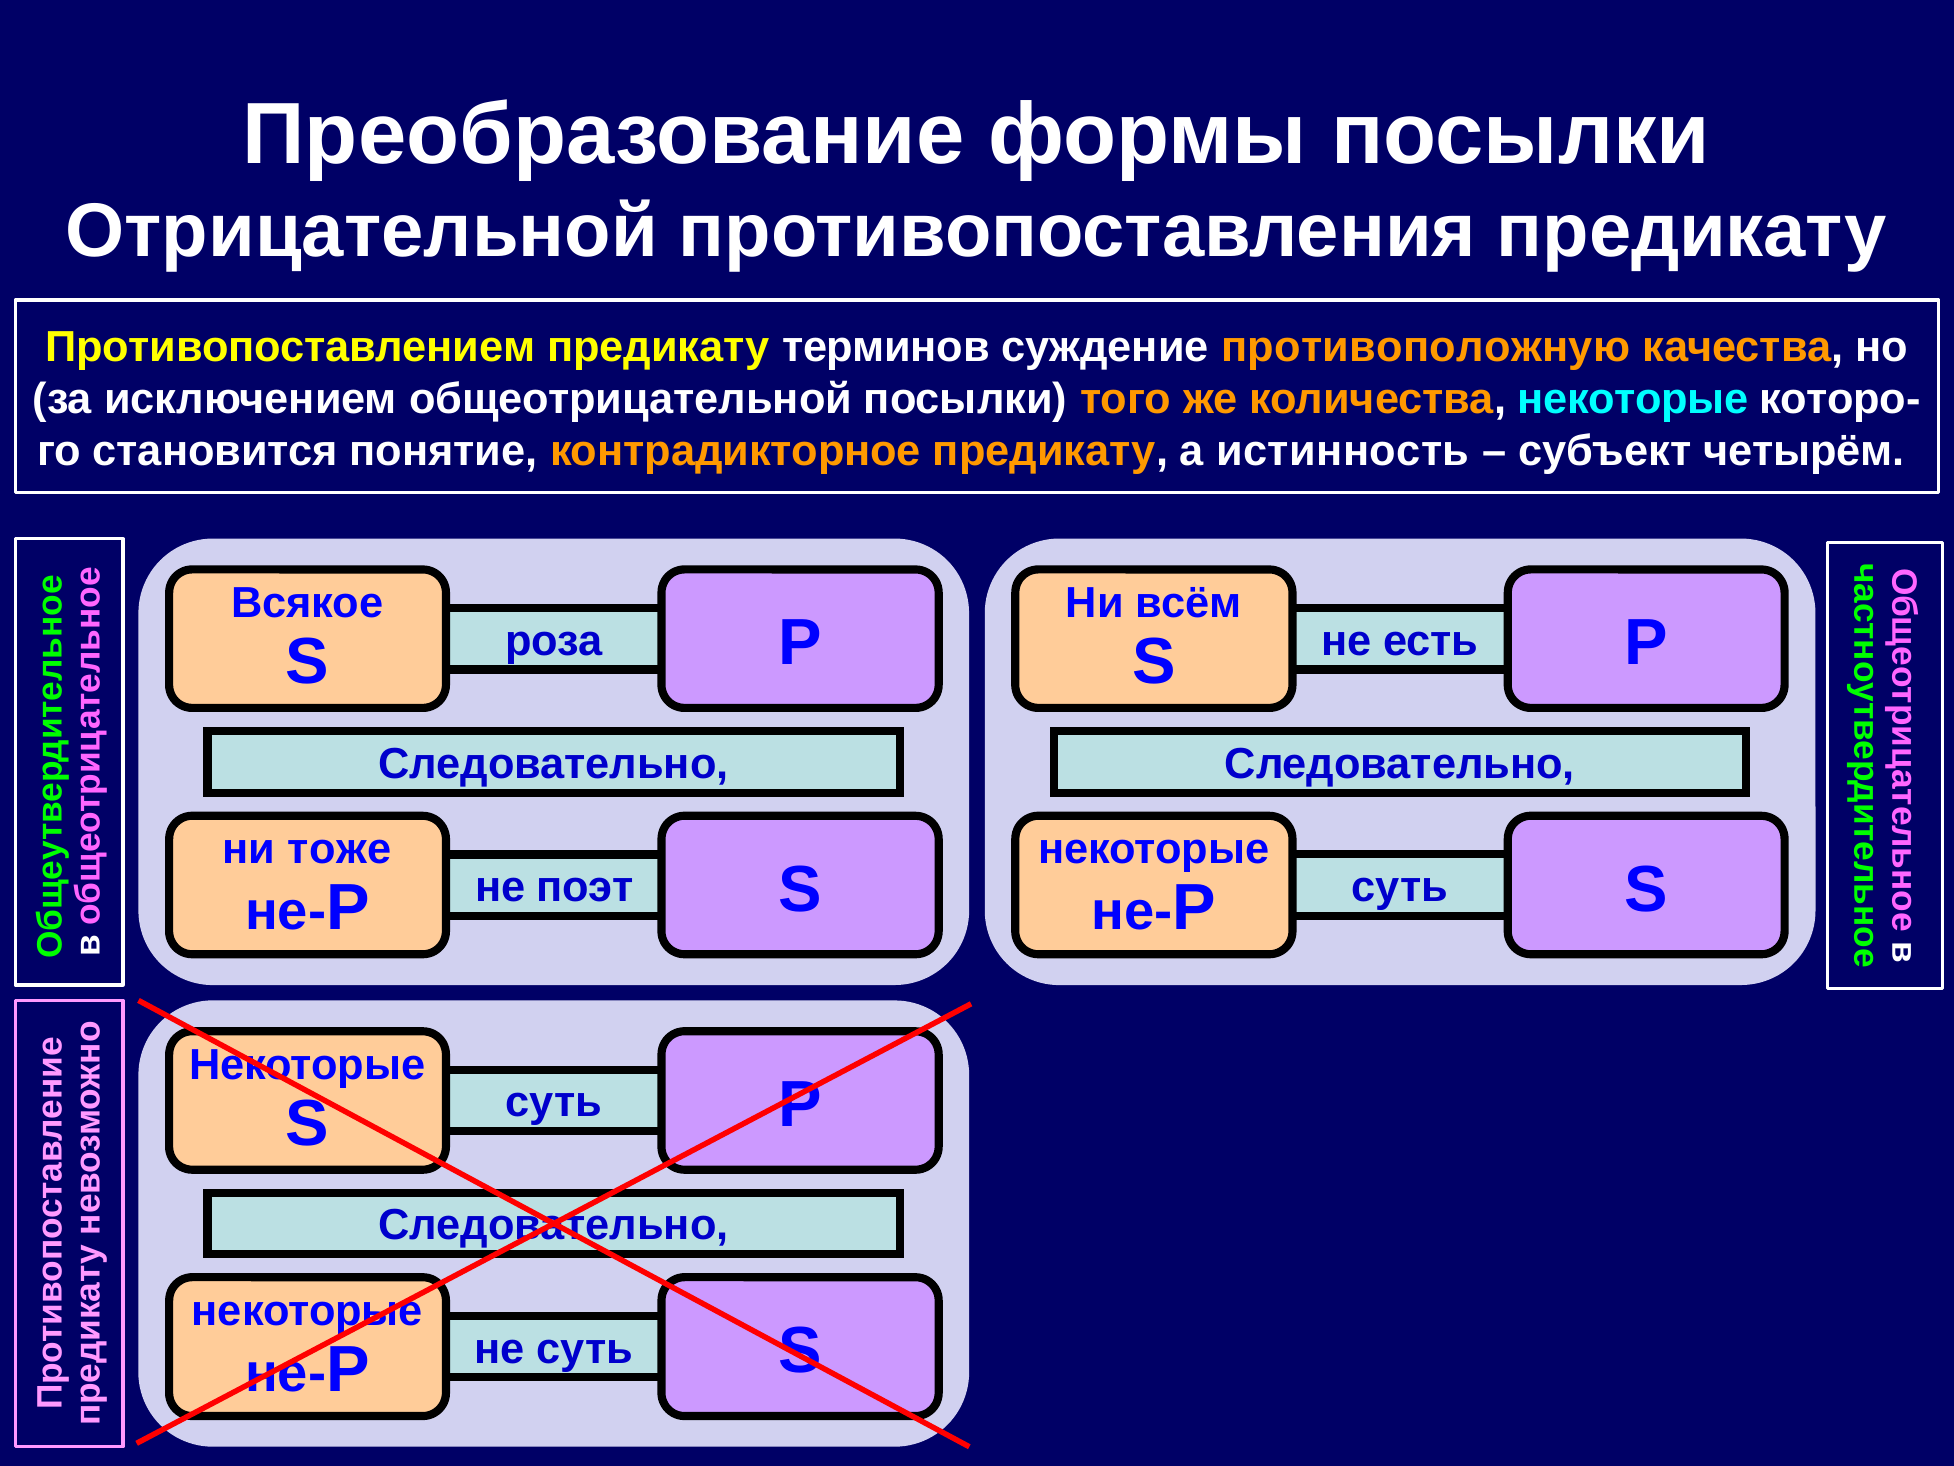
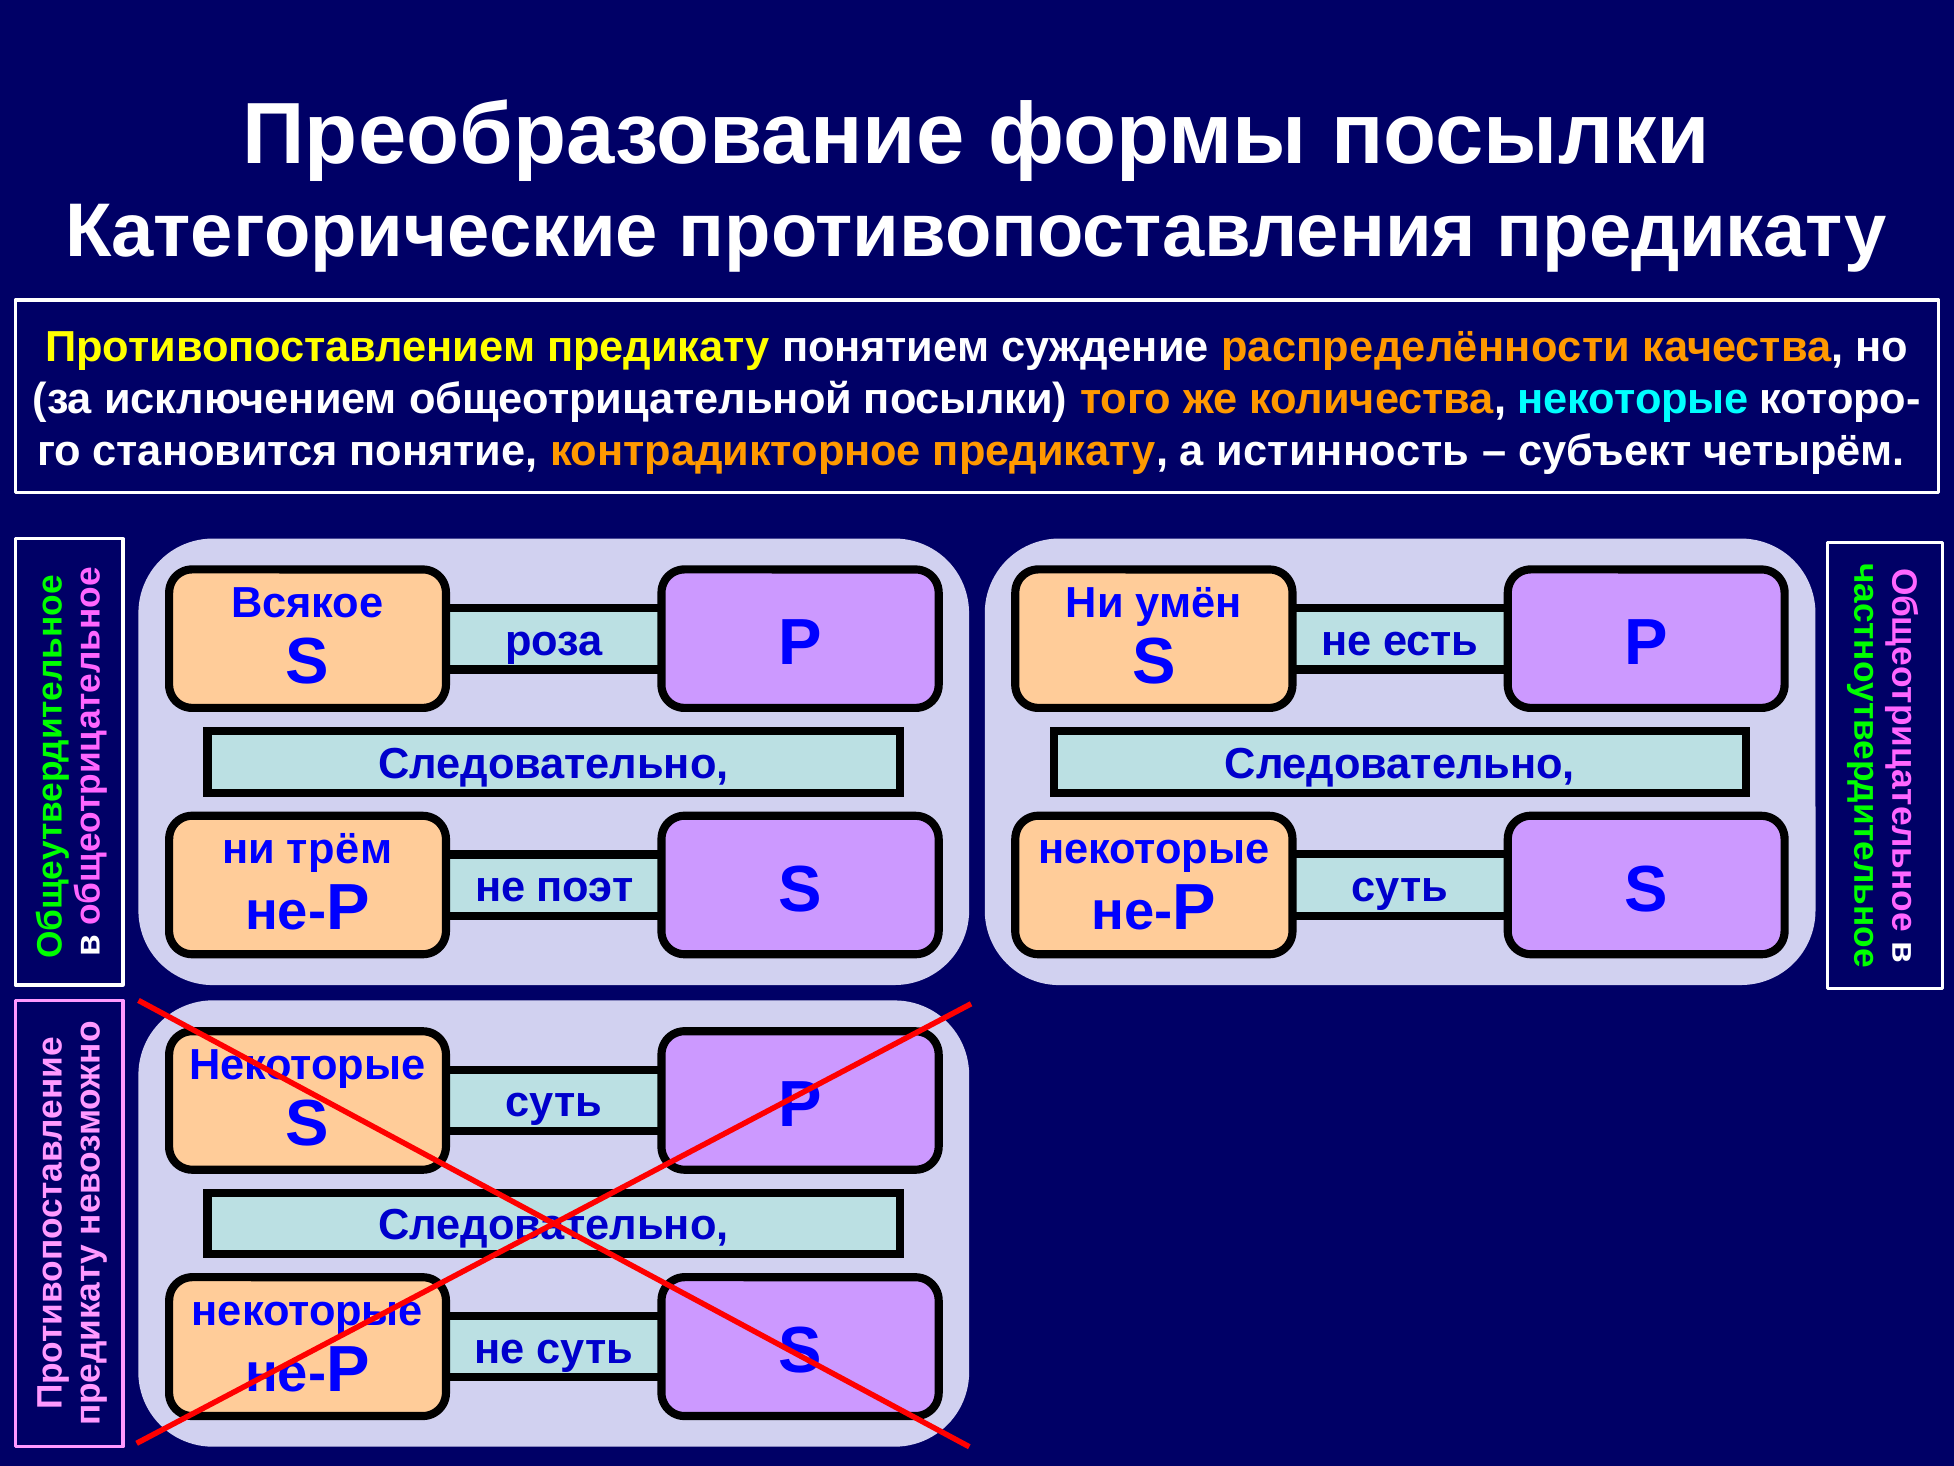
Отрицательной: Отрицательной -> Категорические
терминов: терминов -> понятием
противоположную: противоположную -> распределённости
всём: всём -> умён
тоже: тоже -> трём
